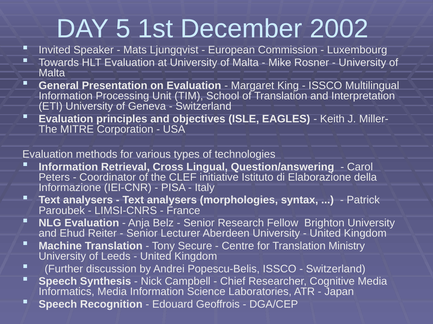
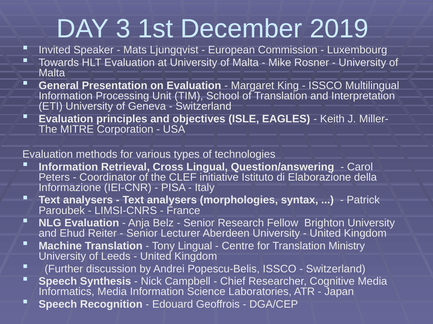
5: 5 -> 3
2002: 2002 -> 2019
Tony Secure: Secure -> Lingual
